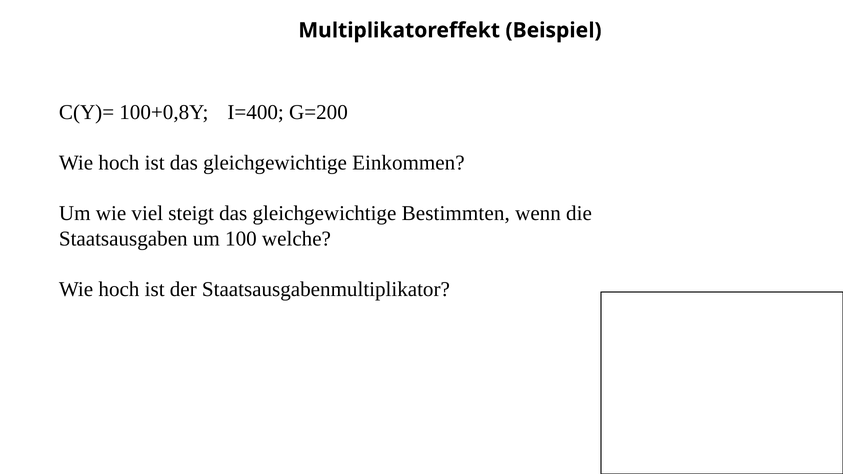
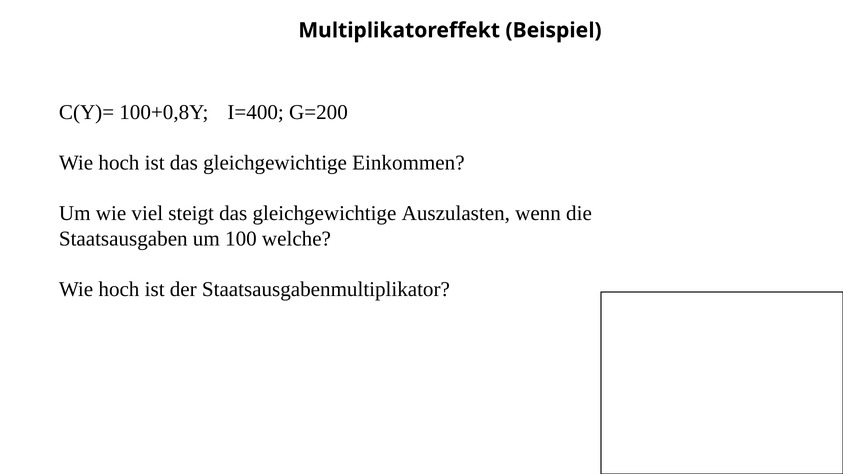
Bestimmten: Bestimmten -> Auszulasten
